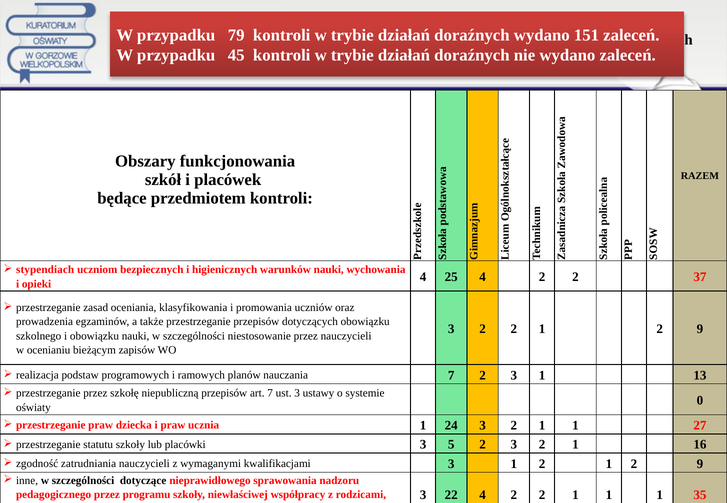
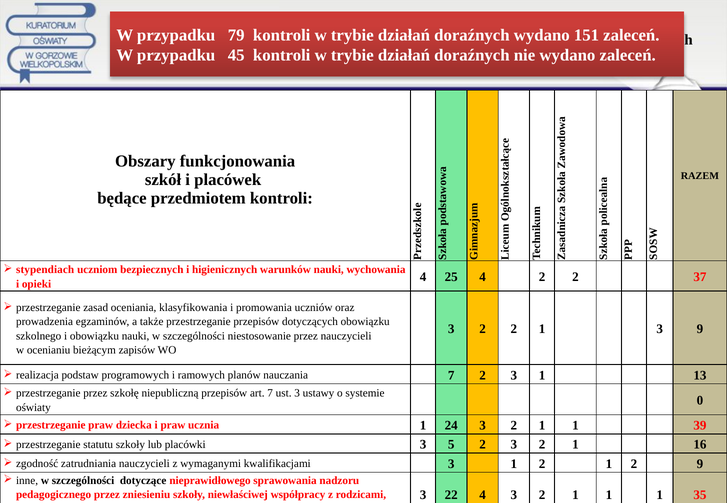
2 2 1 2: 2 -> 3
27: 27 -> 39
22 4 2: 2 -> 3
programu: programu -> zniesieniu
